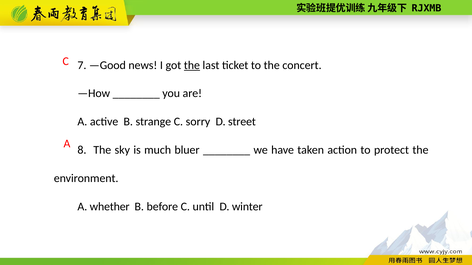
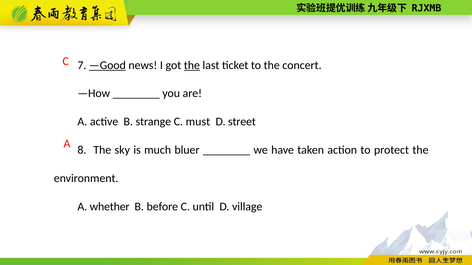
—Good underline: none -> present
sorry: sorry -> must
winter: winter -> village
